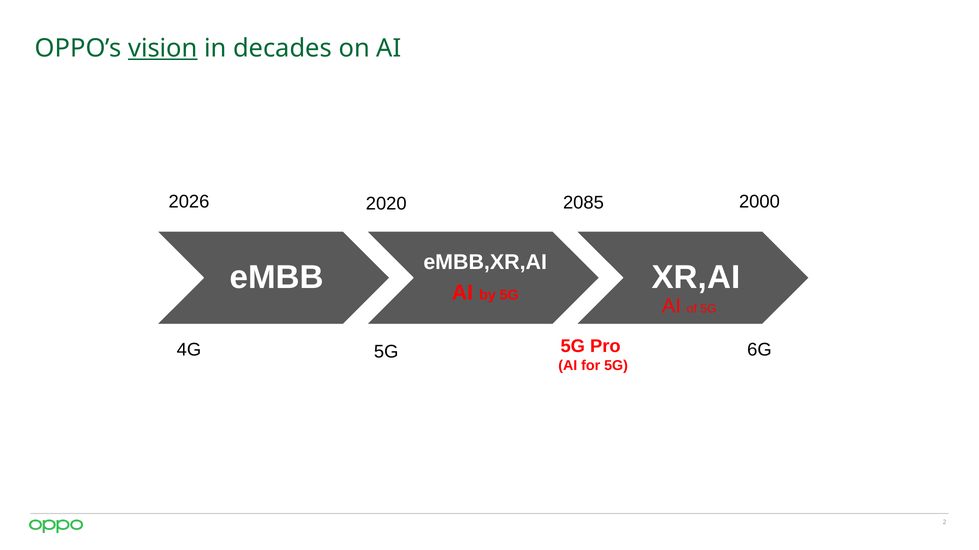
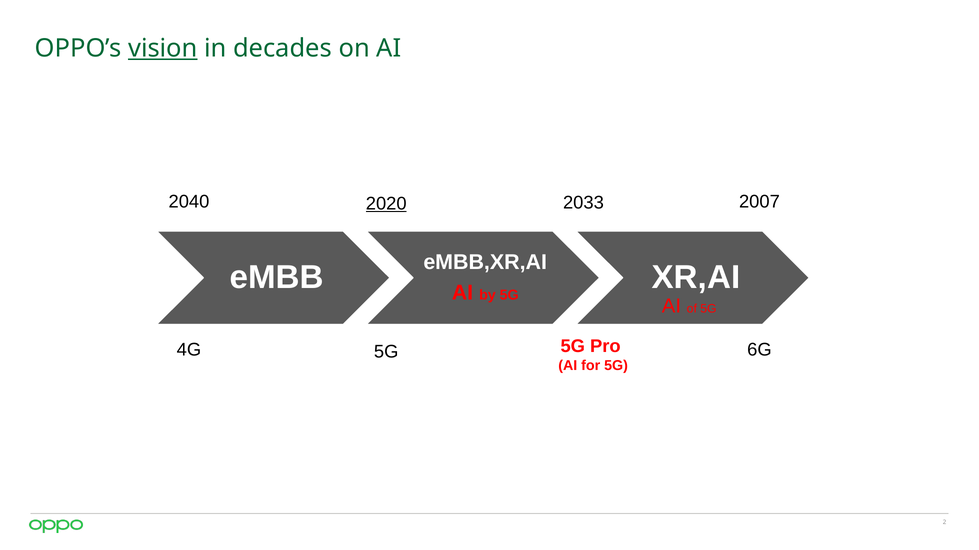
2026: 2026 -> 2040
2000: 2000 -> 2007
2085: 2085 -> 2033
2020 underline: none -> present
